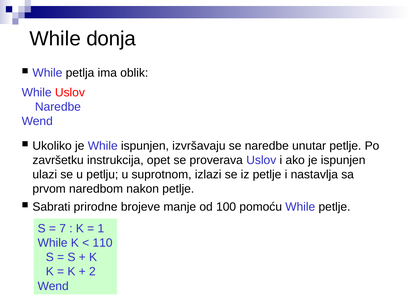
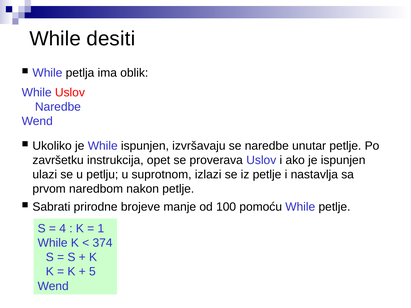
donja: donja -> desiti
7: 7 -> 4
110: 110 -> 374
2: 2 -> 5
